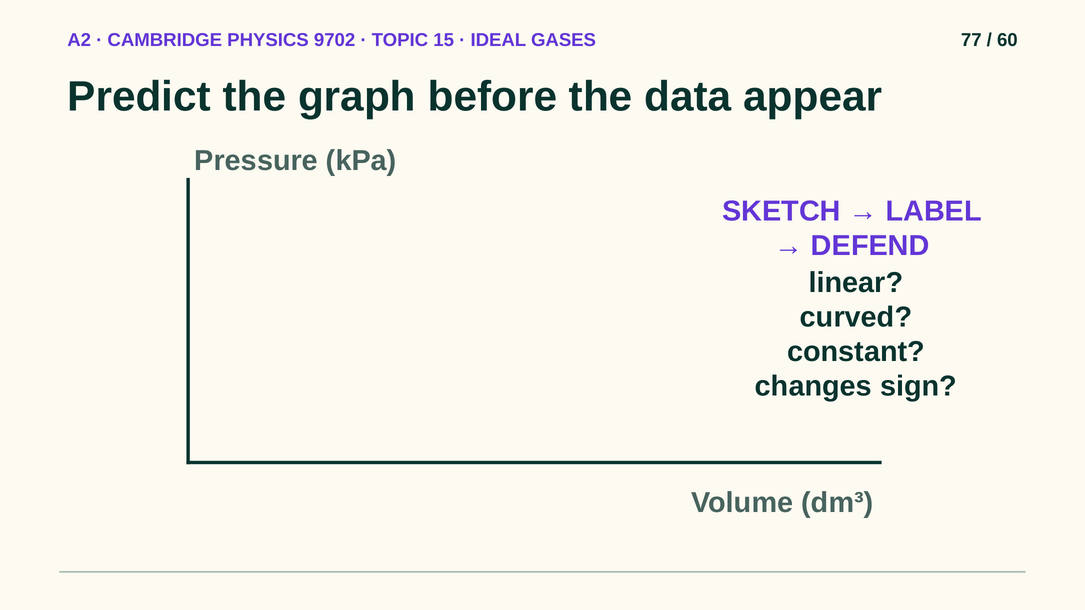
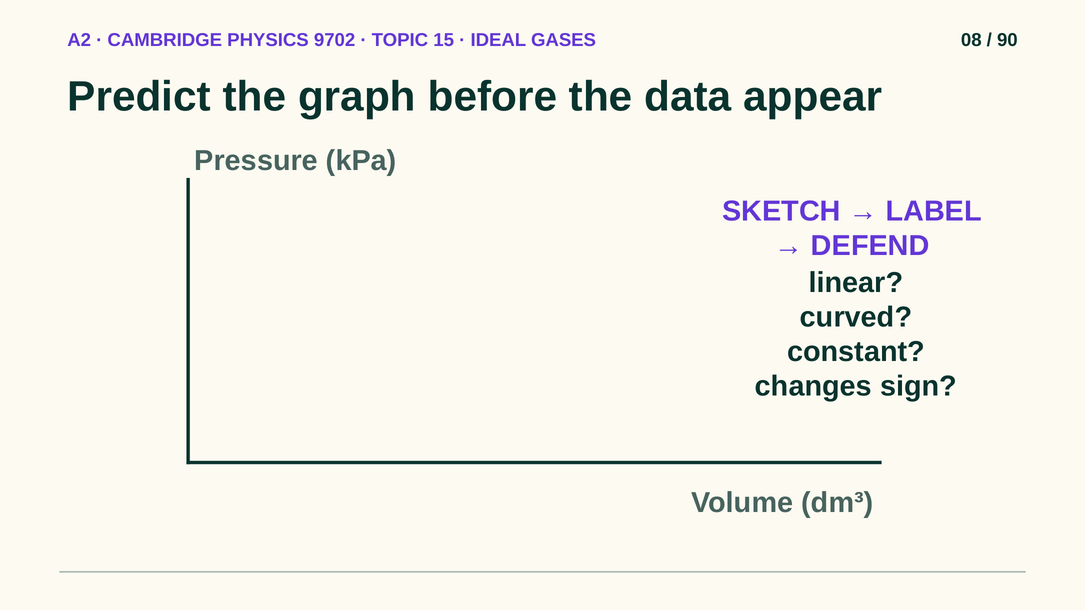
77: 77 -> 08
60: 60 -> 90
